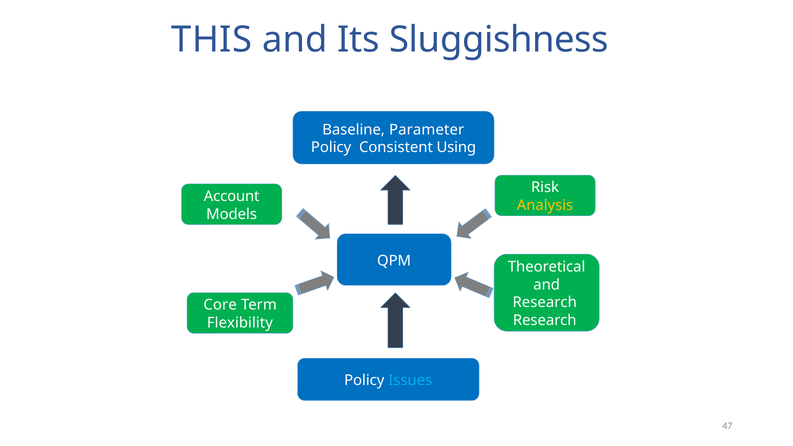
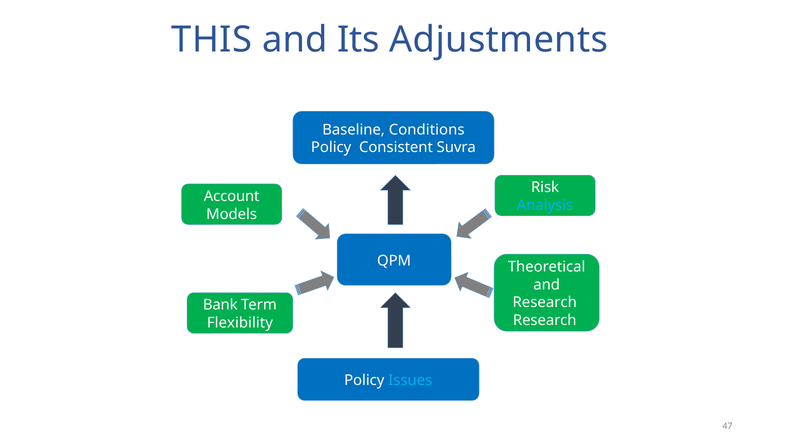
Sluggishness: Sluggishness -> Adjustments
Parameter: Parameter -> Conditions
Using: Using -> Suvra
Analysis colour: yellow -> light blue
Core: Core -> Bank
